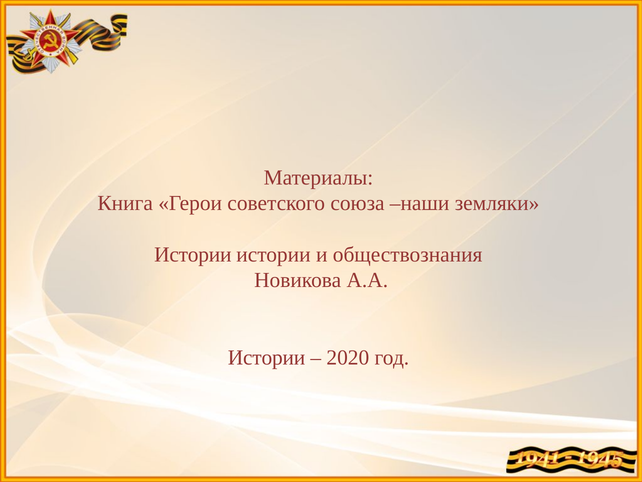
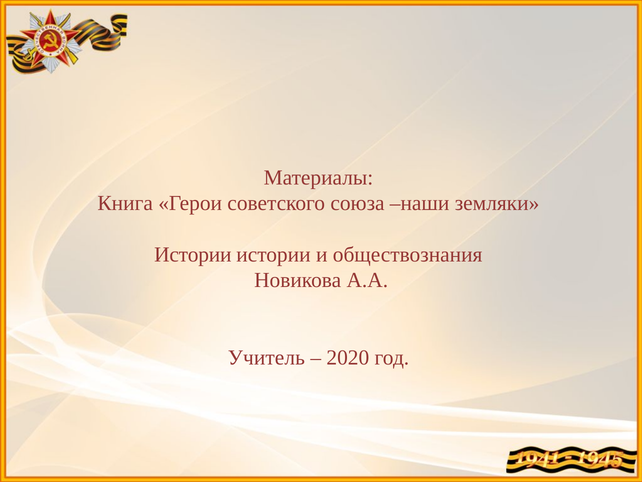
Истории at (267, 357): Истории -> Учитель
